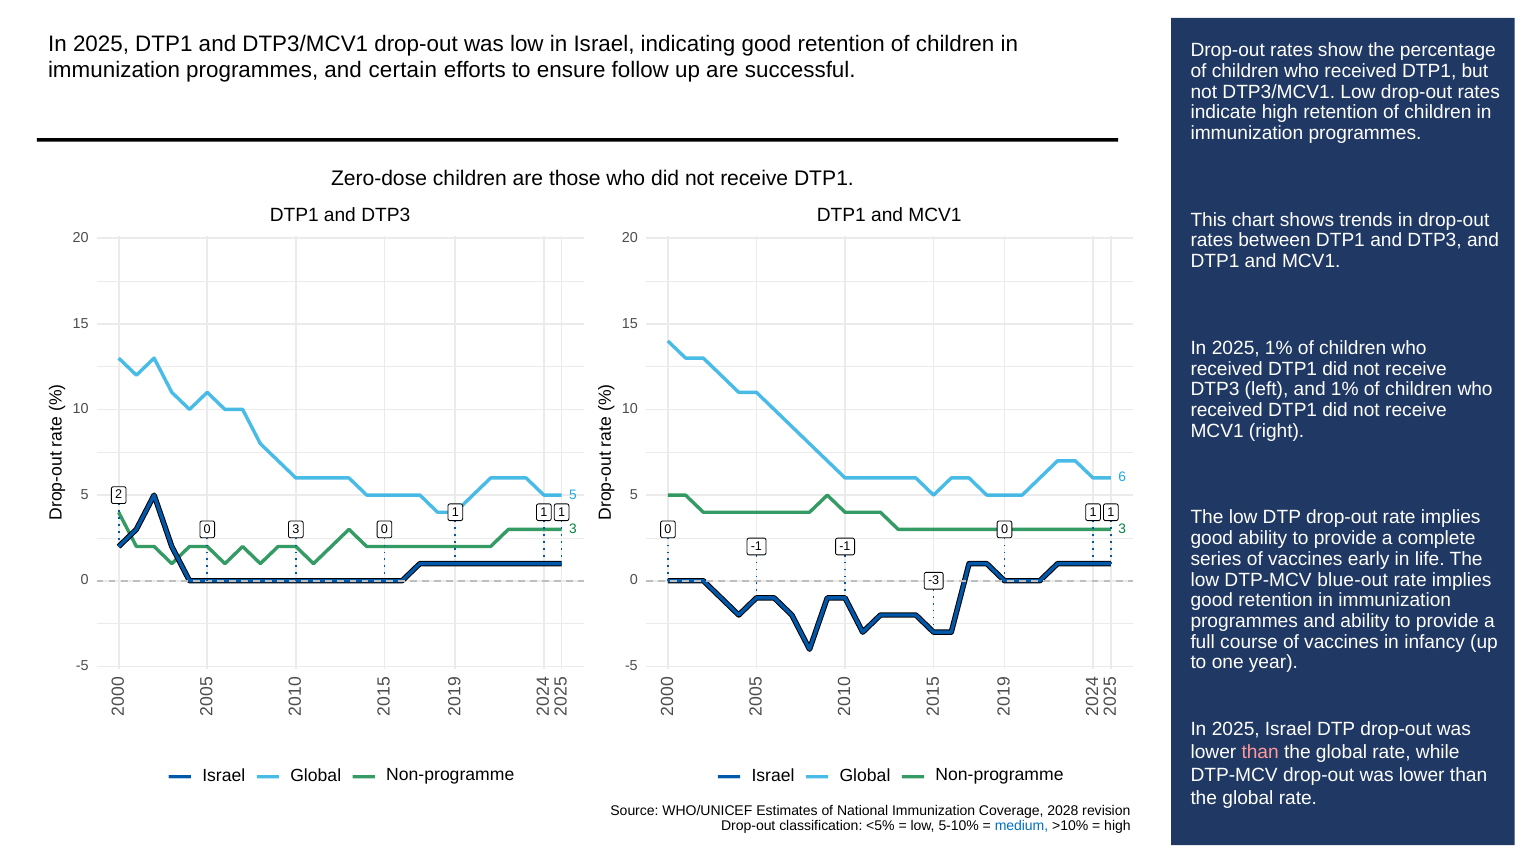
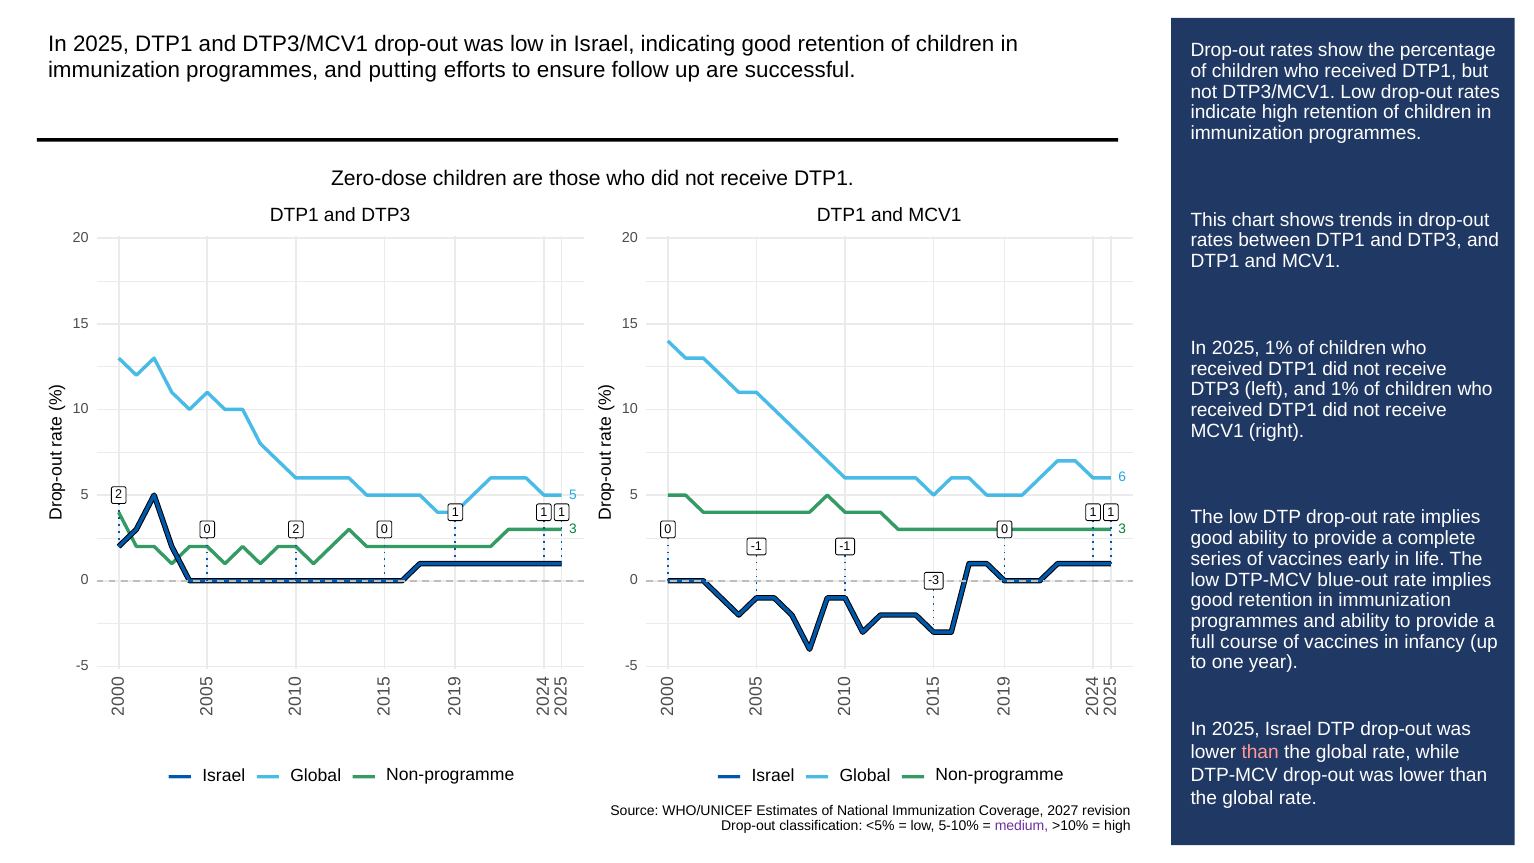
certain: certain -> putting
3 at (296, 529): 3 -> 2
2028: 2028 -> 2027
medium colour: blue -> purple
